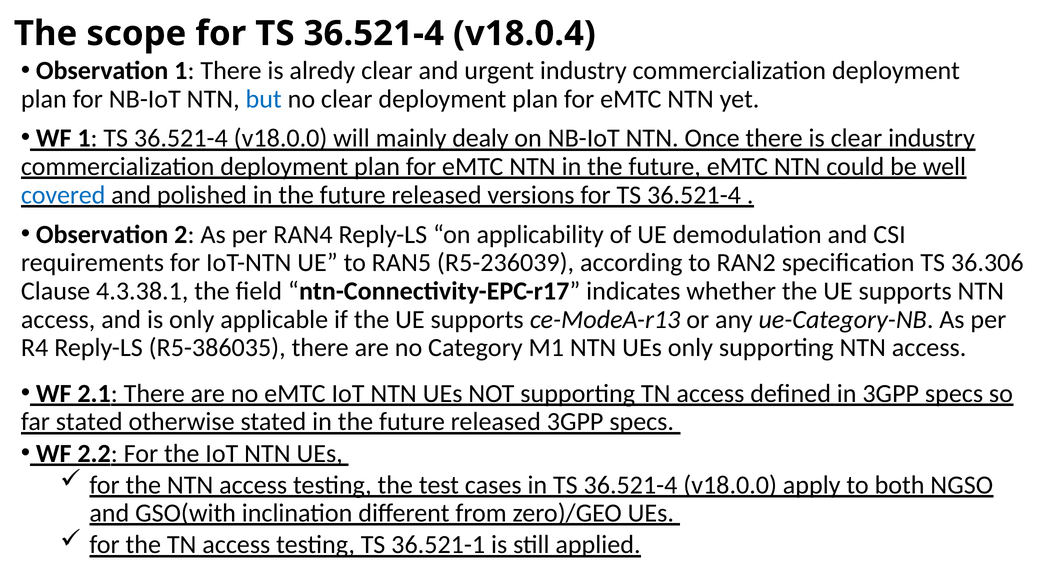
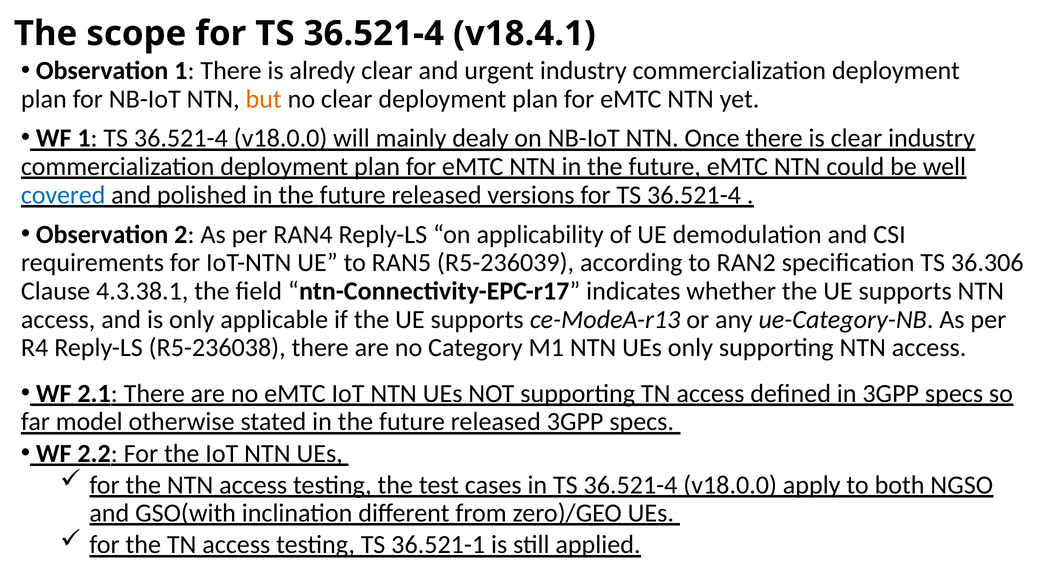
v18.0.4: v18.0.4 -> v18.4.1
but colour: blue -> orange
R5-386035: R5-386035 -> R5-236038
far stated: stated -> model
